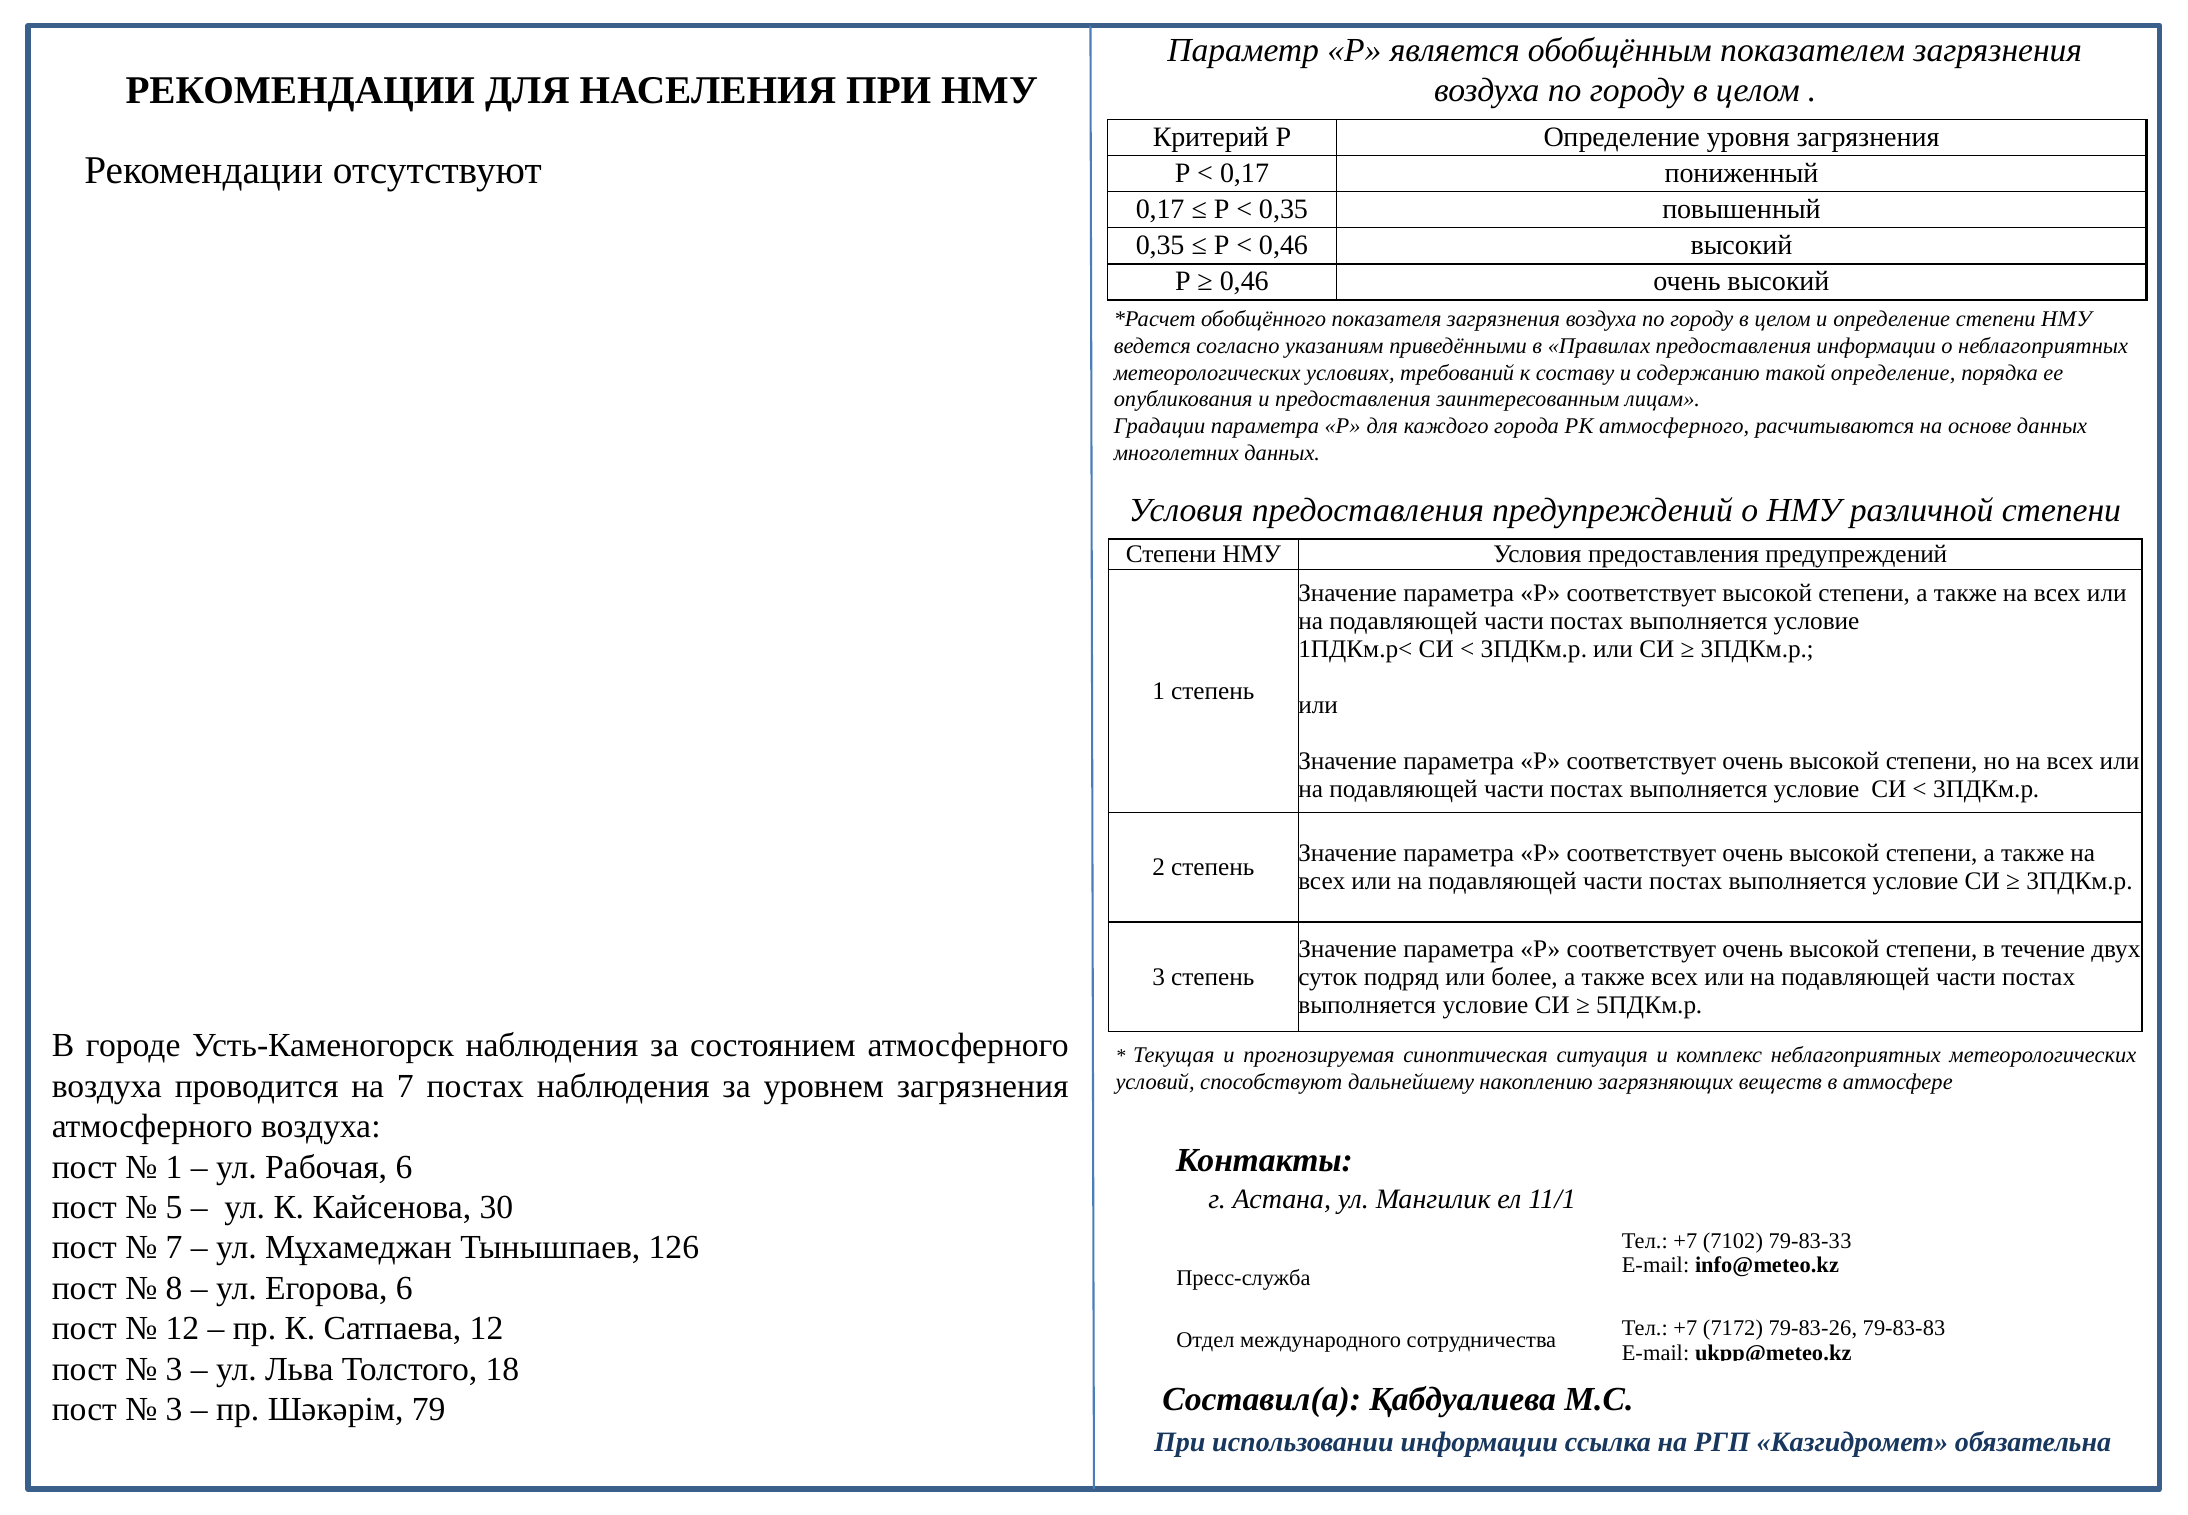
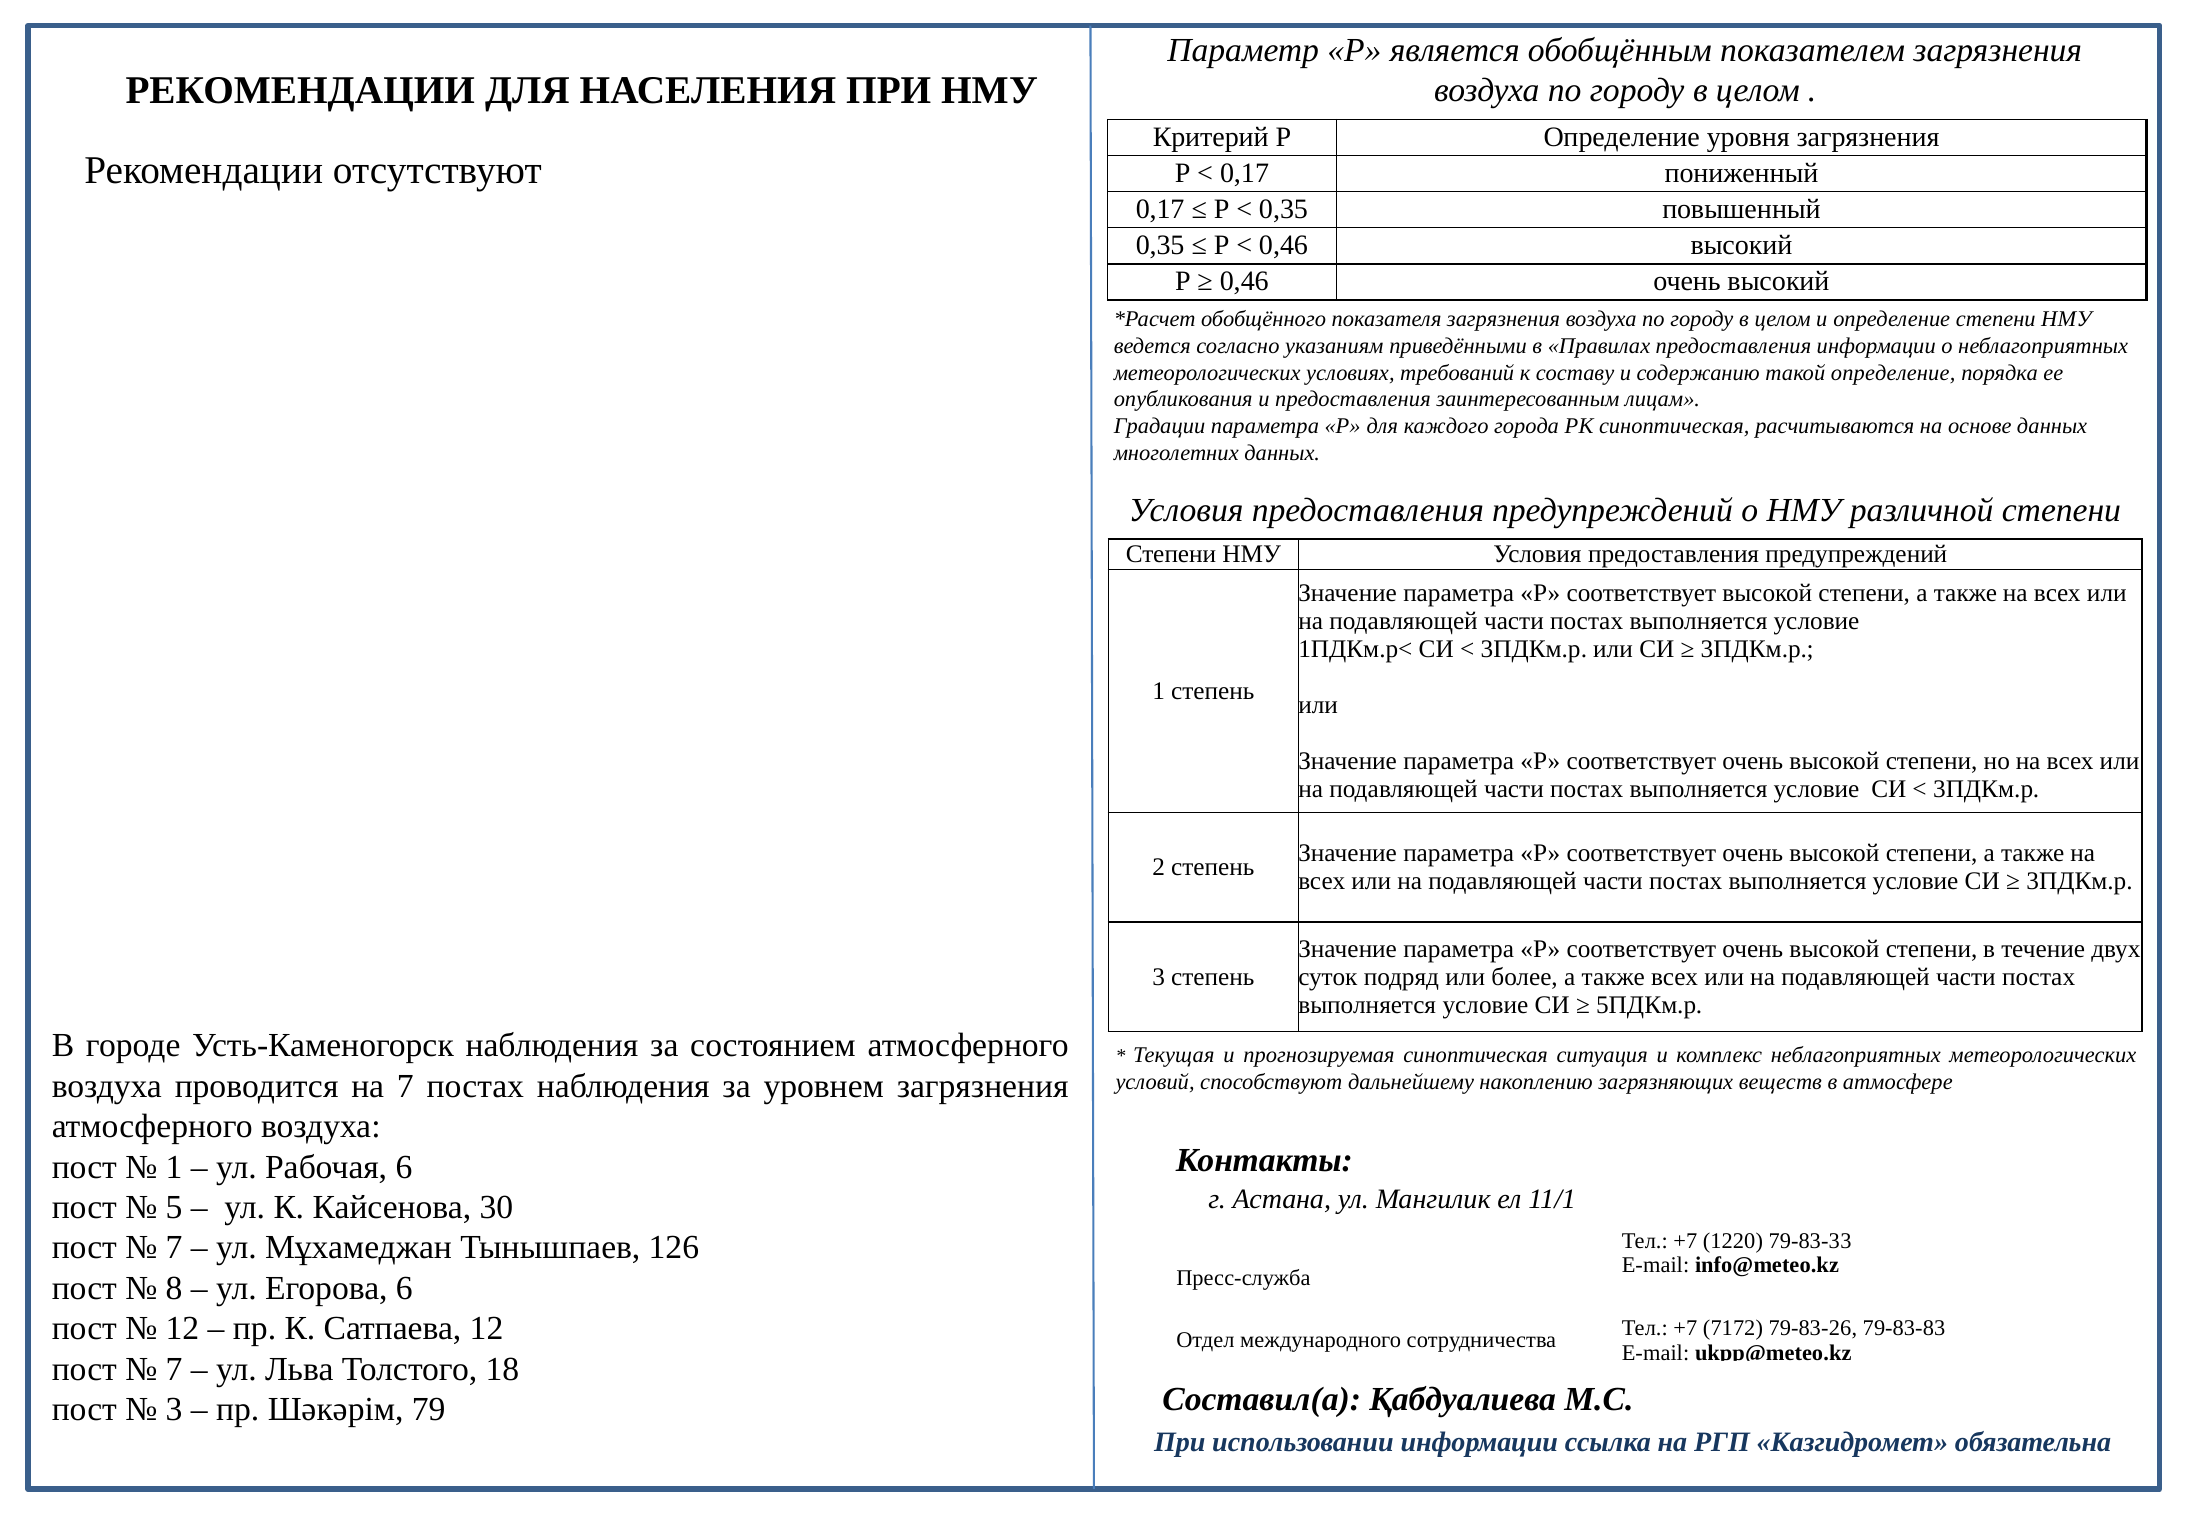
РК атмосферного: атмосферного -> синоптическая
7102: 7102 -> 1220
3 at (174, 1369): 3 -> 7
